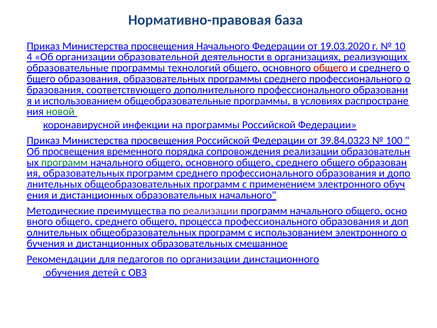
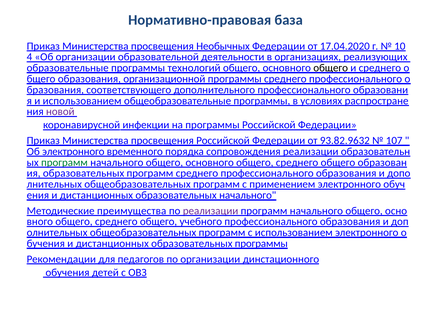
просвещения Начального: Начального -> Необычных
19.03.2020: 19.03.2020 -> 17.04.2020
общего at (331, 68) colour: red -> black
образования образовательных: образовательных -> организационной
новой colour: green -> purple
39.84.0323: 39.84.0323 -> 93.82.9632
100: 100 -> 107
Об просвещения: просвещения -> электронного
процесса: процесса -> учебного
образовательных смешанное: смешанное -> программы
